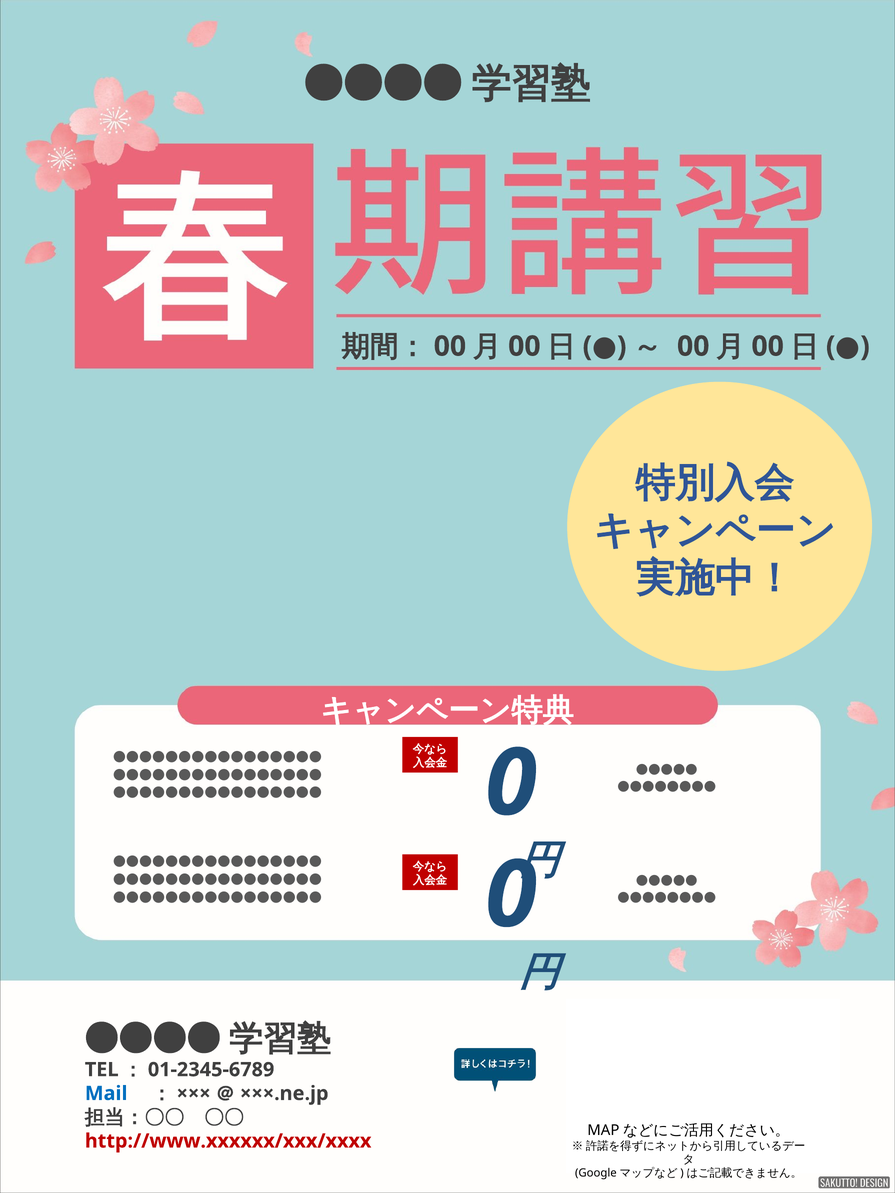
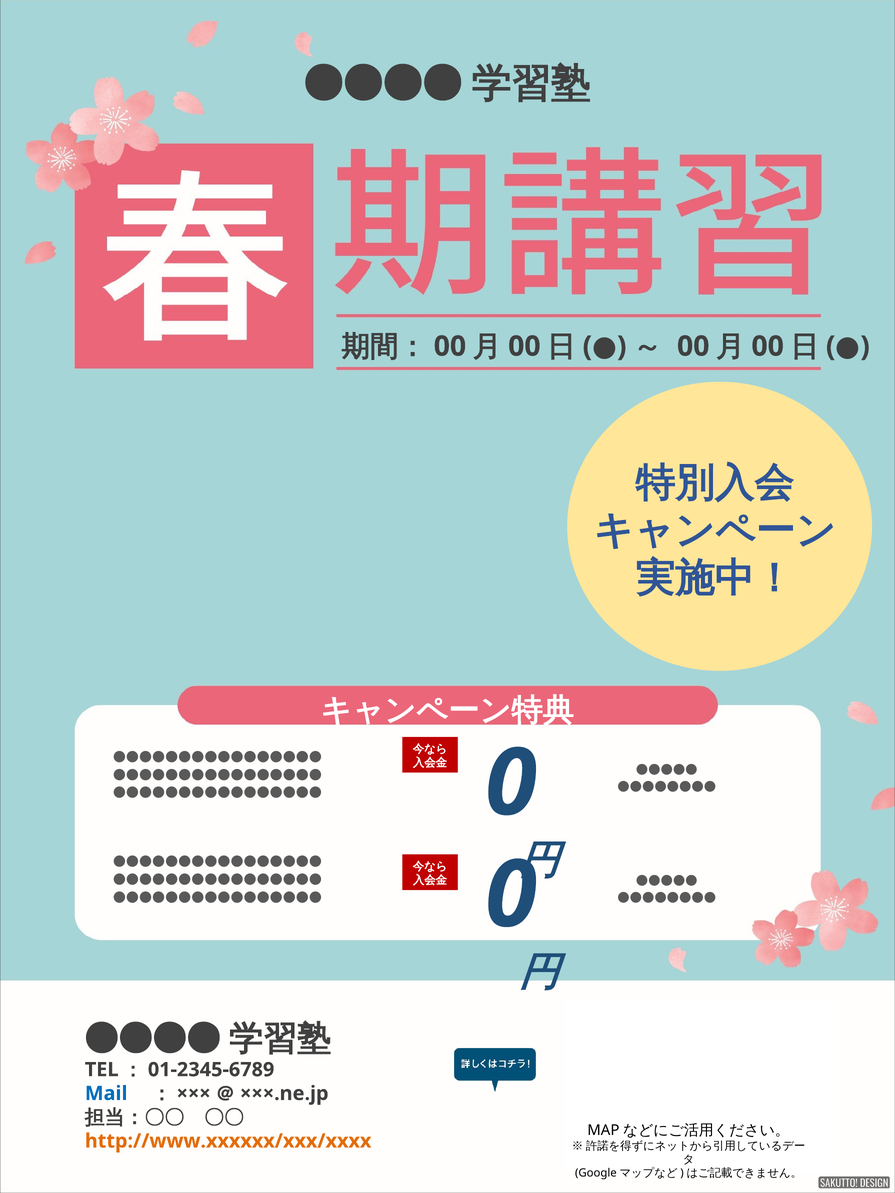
http://www.xxxxxx/xxx/xxxx colour: red -> orange
